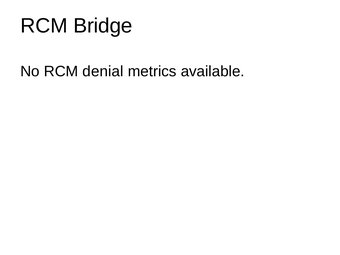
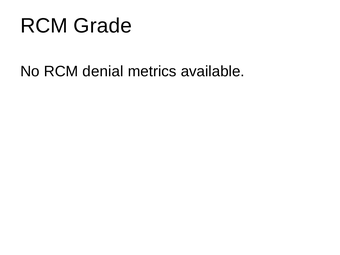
Bridge: Bridge -> Grade
